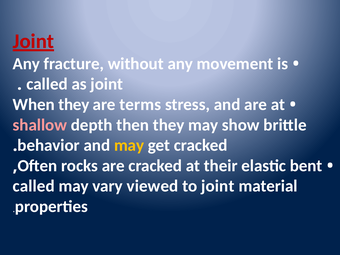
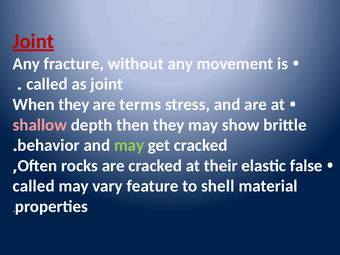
may at (129, 145) colour: yellow -> light green
bent: bent -> false
viewed: viewed -> feature
to joint: joint -> shell
